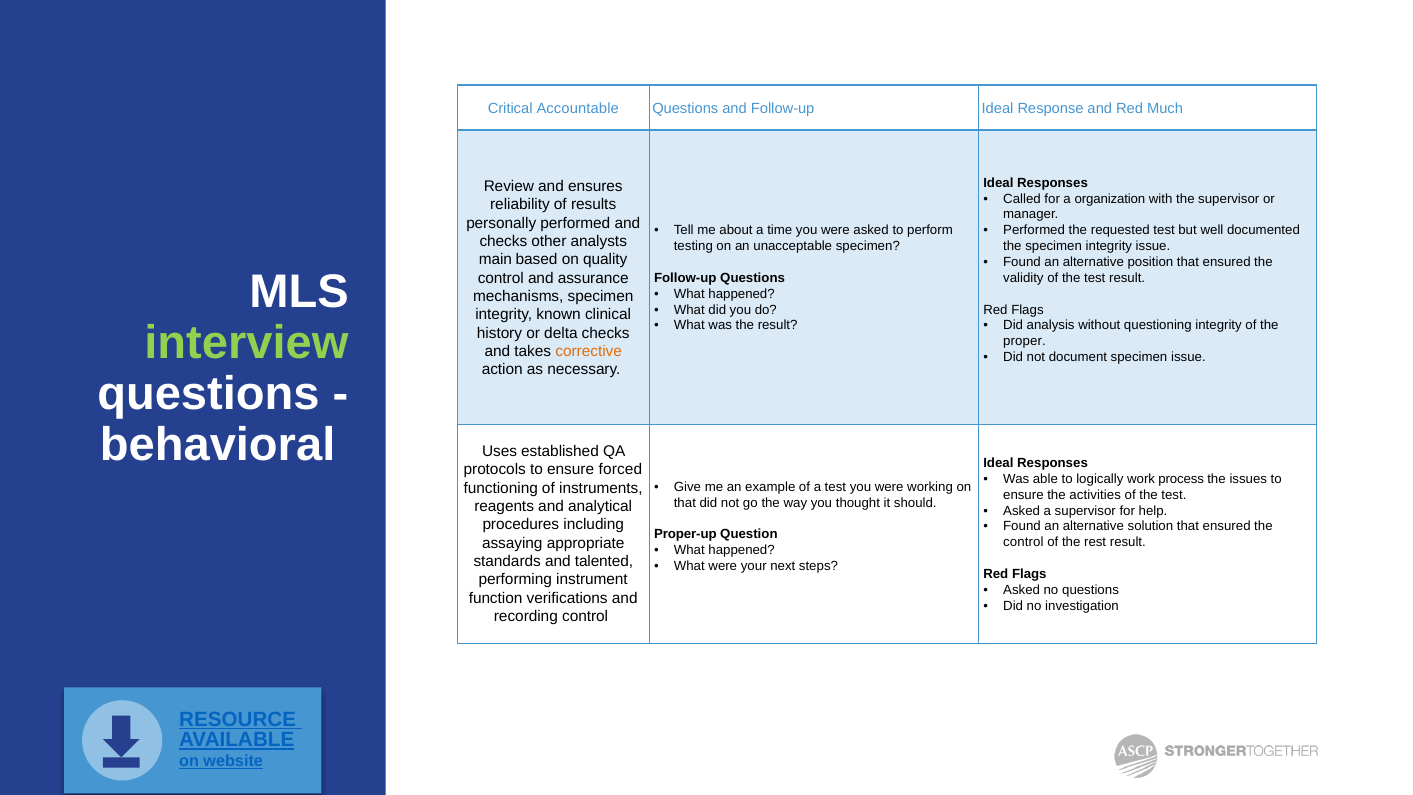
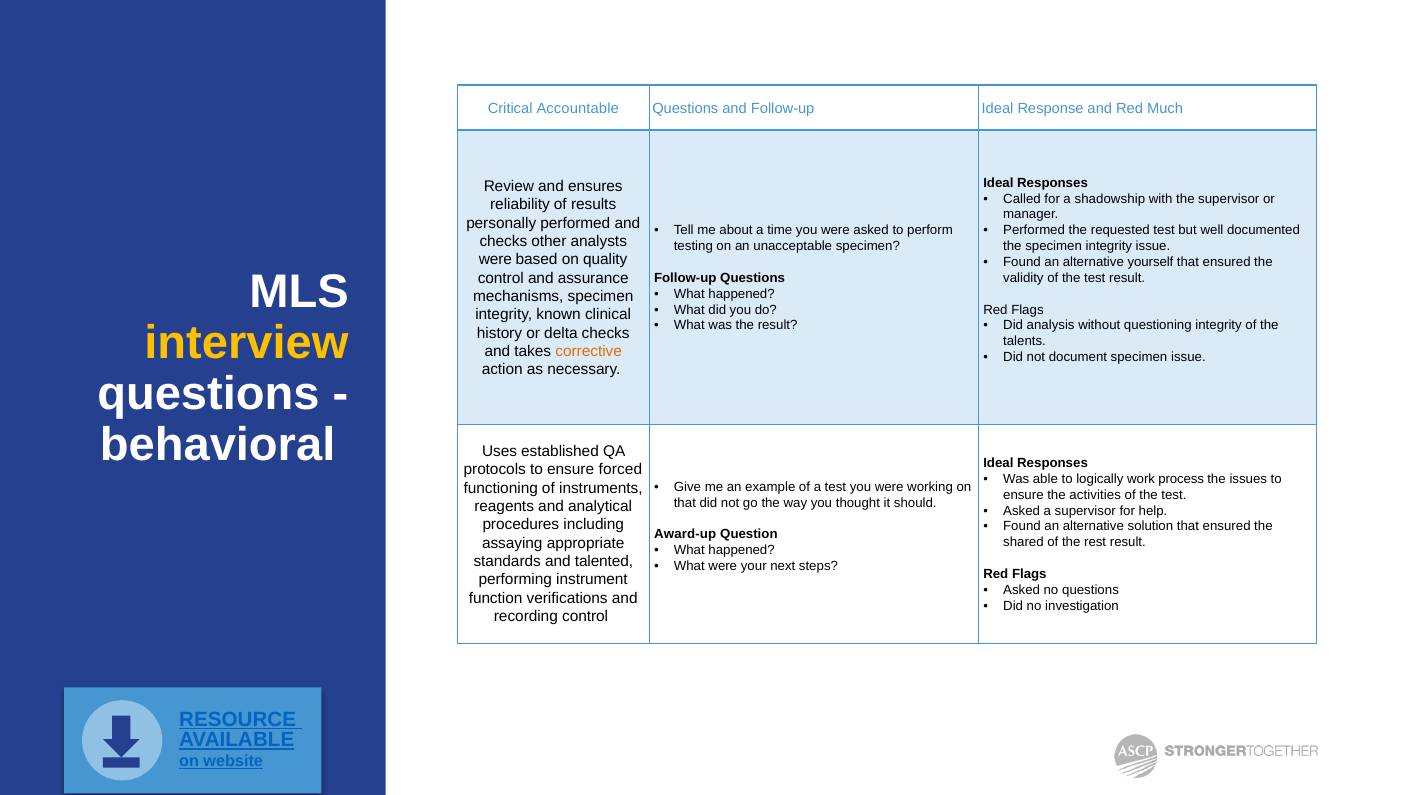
organization: organization -> shadowship
main at (495, 260): main -> were
position: position -> yourself
interview colour: light green -> yellow
proper: proper -> talents
Proper-up: Proper-up -> Award-up
control at (1023, 542): control -> shared
